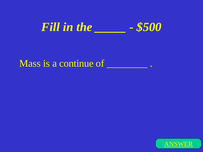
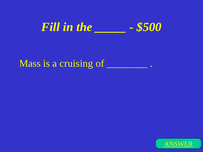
continue: continue -> cruising
